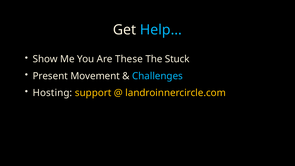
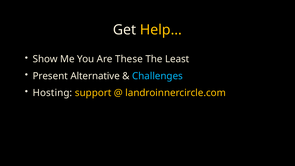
Help… colour: light blue -> yellow
Stuck: Stuck -> Least
Movement: Movement -> Alternative
